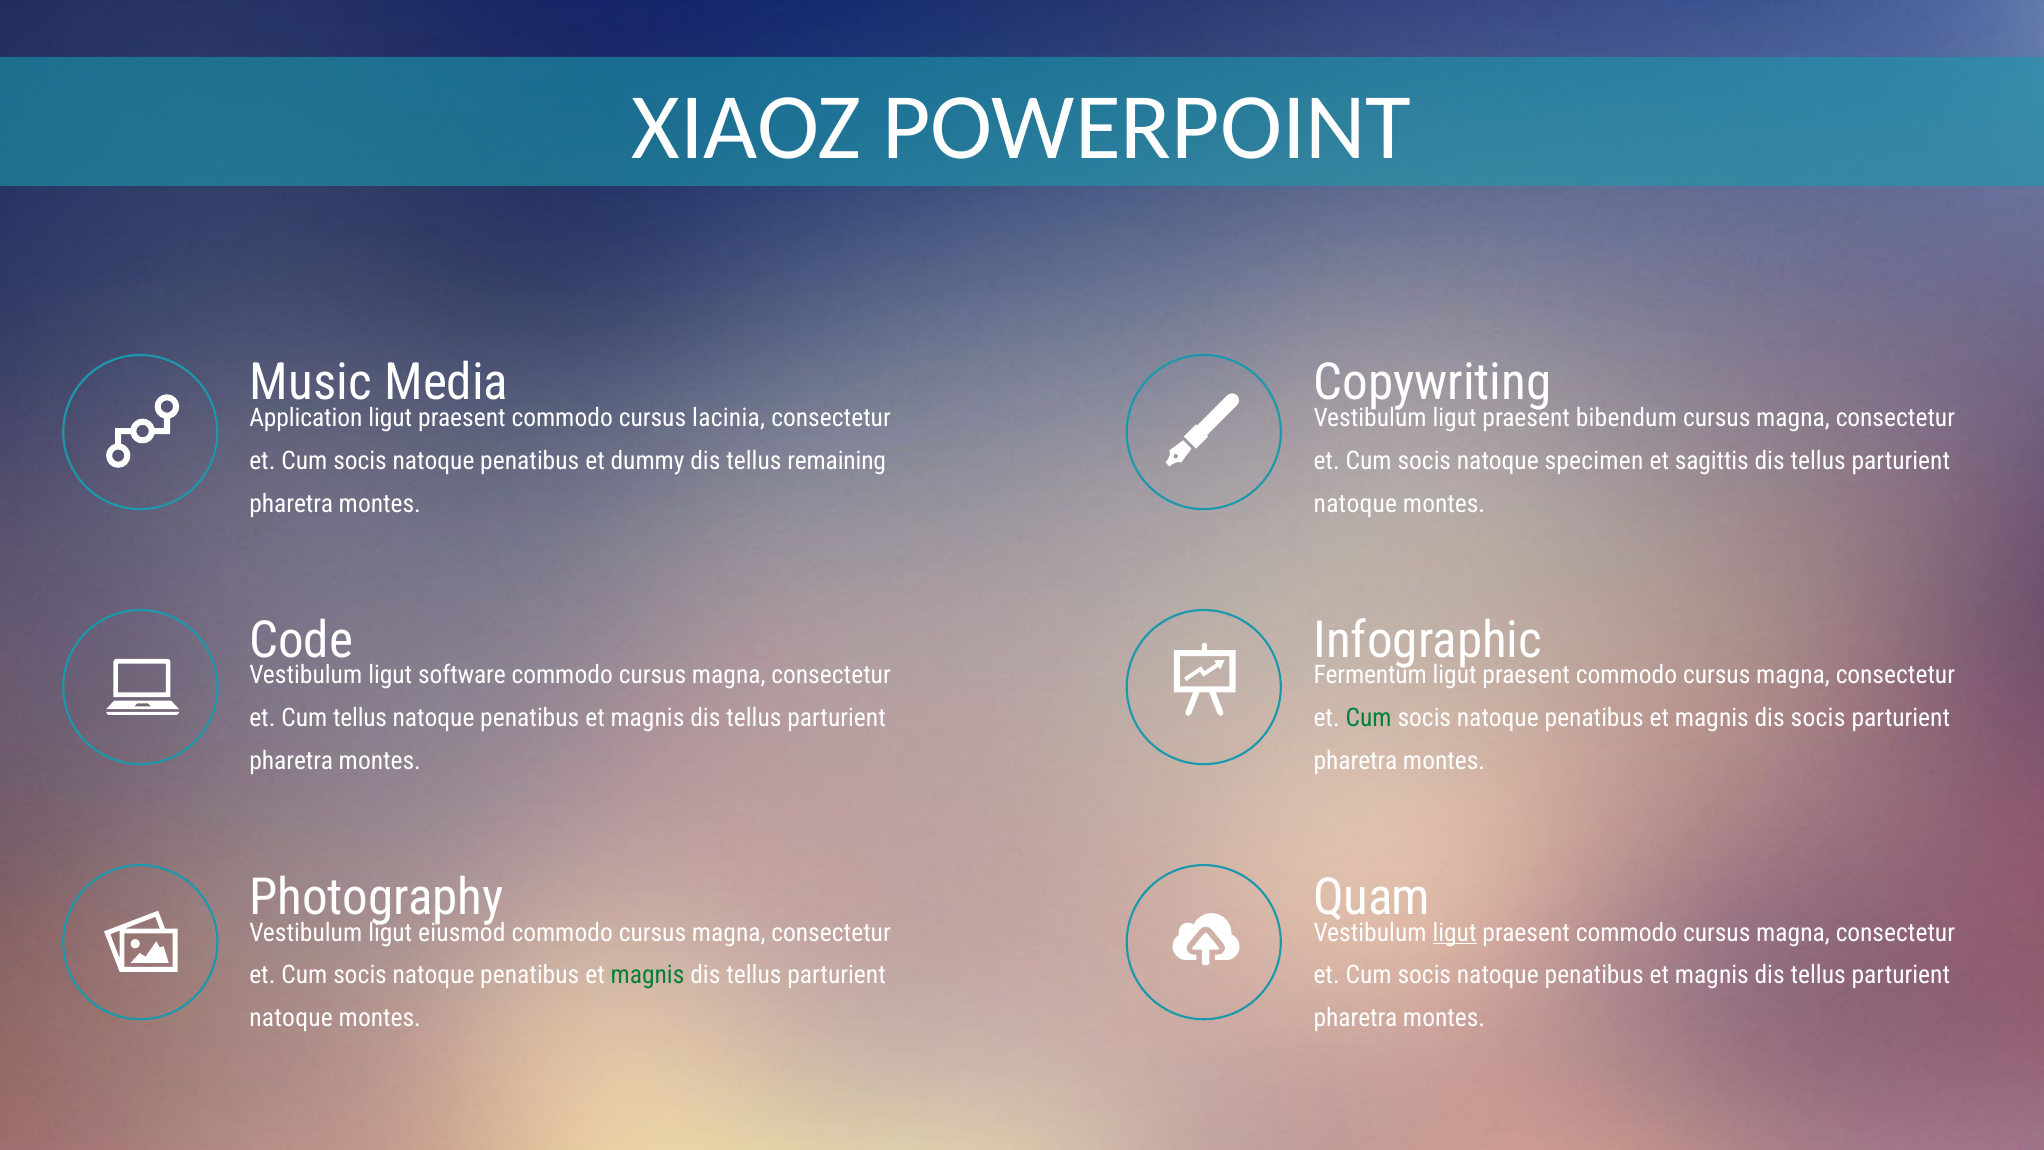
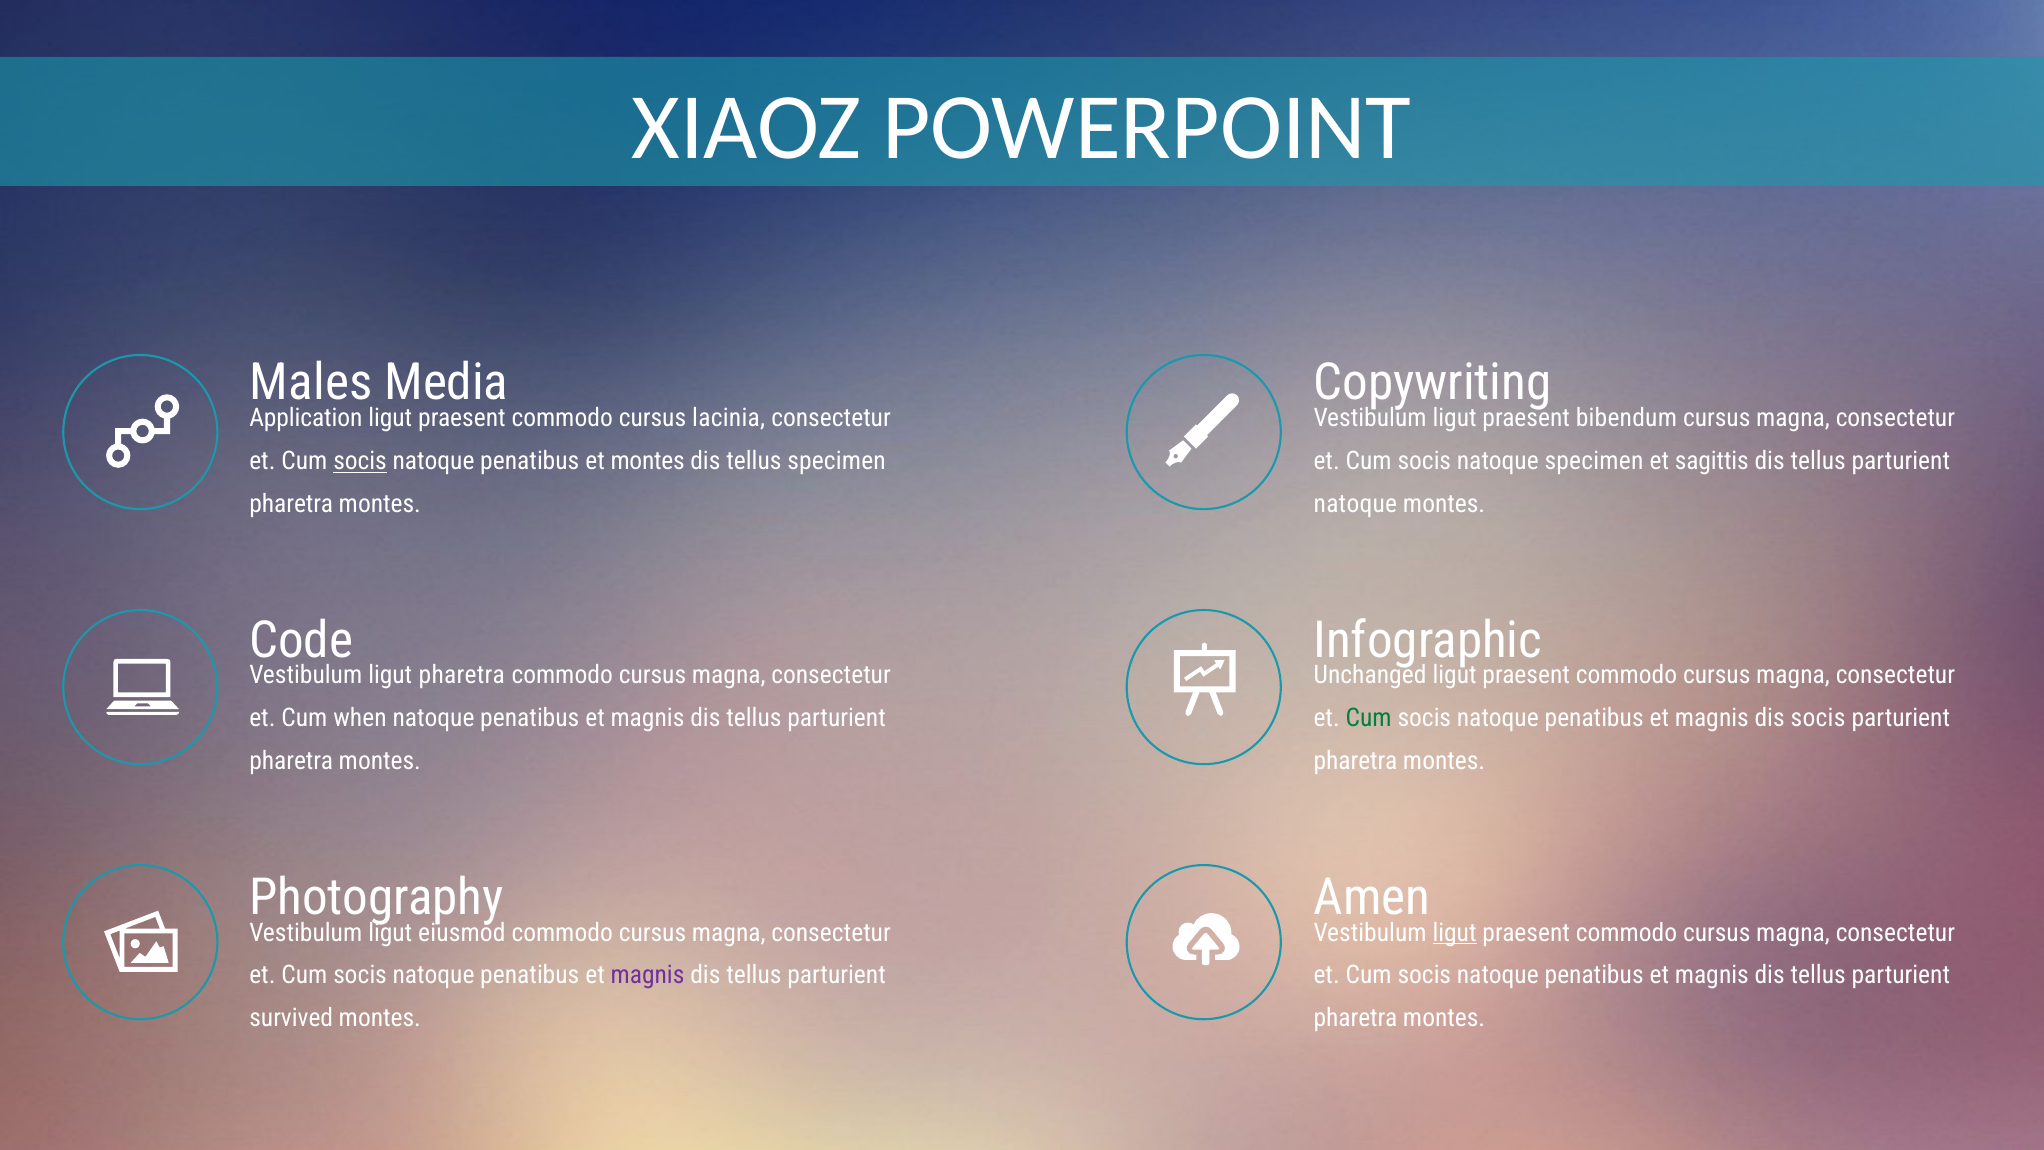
Music: Music -> Males
socis at (360, 461) underline: none -> present
et dummy: dummy -> montes
tellus remaining: remaining -> specimen
ligut software: software -> pharetra
Fermentum: Fermentum -> Unchanged
Cum tellus: tellus -> when
Quam: Quam -> Amen
magnis at (648, 975) colour: green -> purple
natoque at (291, 1018): natoque -> survived
